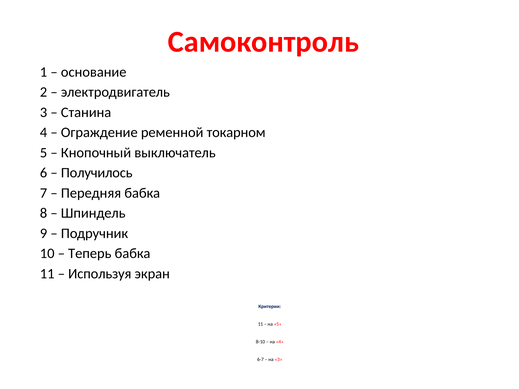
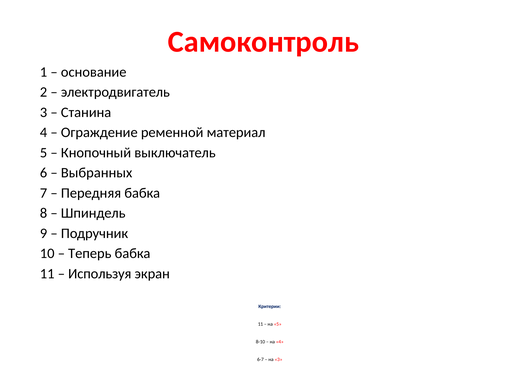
токарном: токарном -> материал
Получилось: Получилось -> Выбранных
